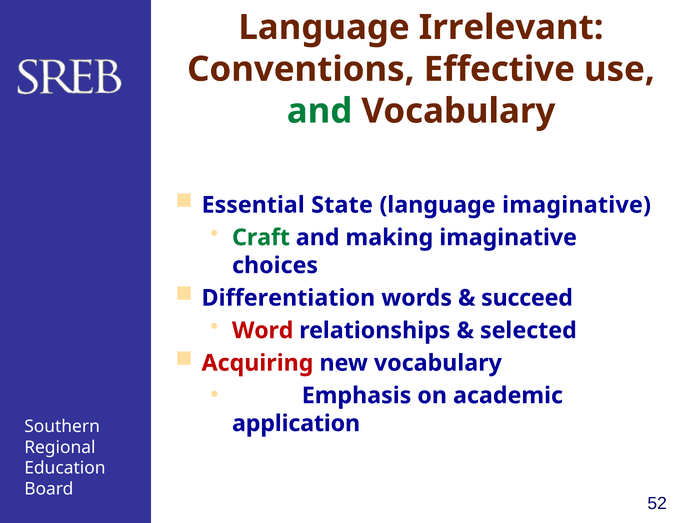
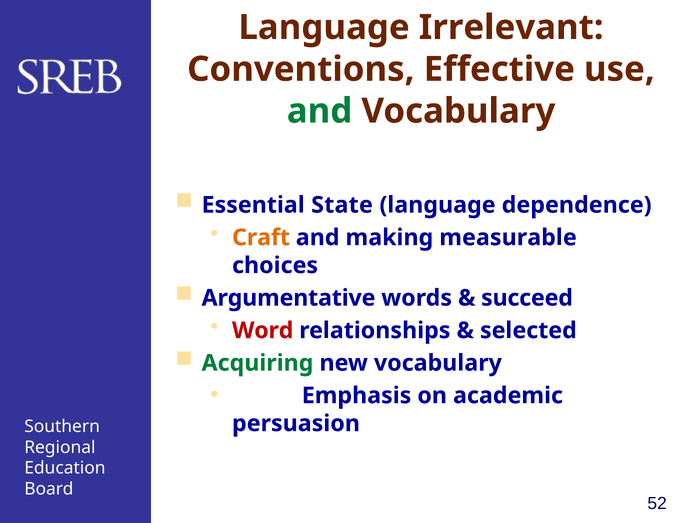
language imaginative: imaginative -> dependence
Craft colour: green -> orange
making imaginative: imaginative -> measurable
Differentiation: Differentiation -> Argumentative
Acquiring colour: red -> green
application: application -> persuasion
